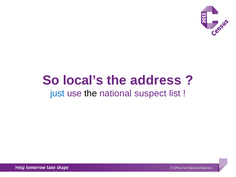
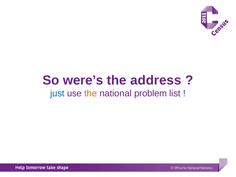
local’s: local’s -> were’s
the at (91, 93) colour: black -> orange
suspect: suspect -> problem
